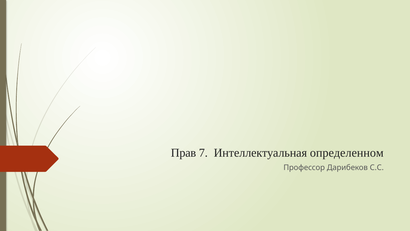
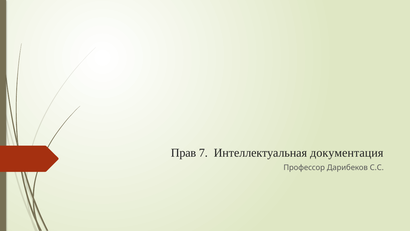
определенном: определенном -> документация
